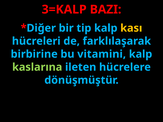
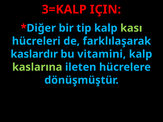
BAZI: BAZI -> IÇIN
kası colour: yellow -> light green
birbirine: birbirine -> kaslardır
